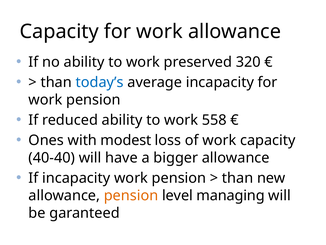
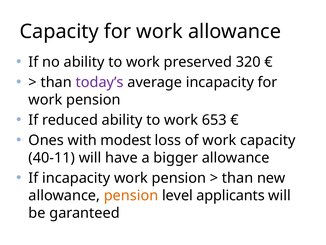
today’s colour: blue -> purple
558: 558 -> 653
40-40: 40-40 -> 40-11
managing: managing -> applicants
